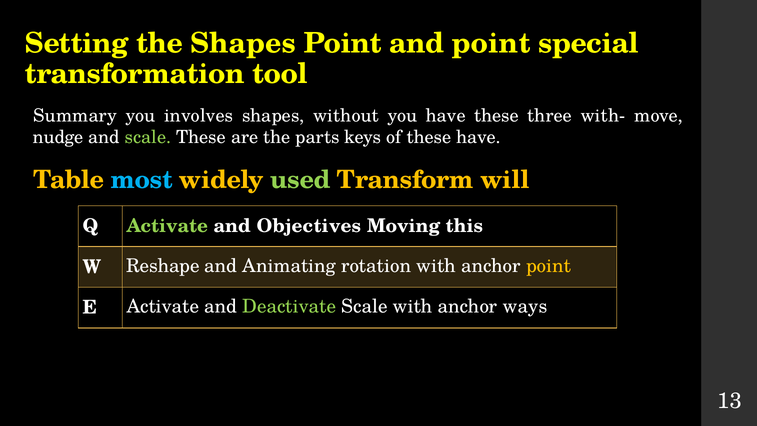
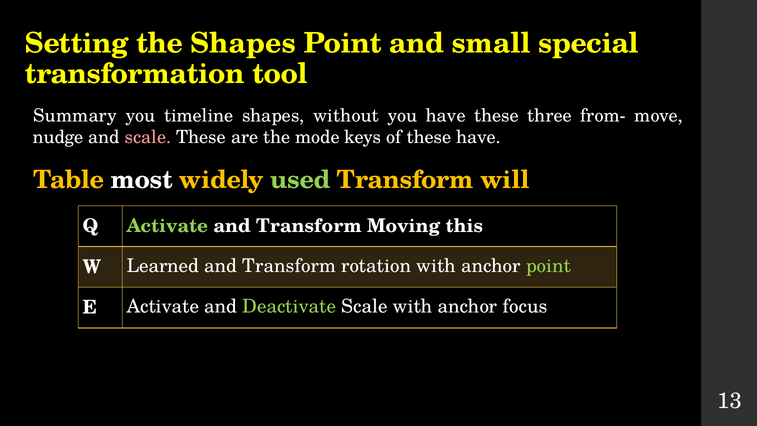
and point: point -> small
involves: involves -> timeline
with-: with- -> from-
scale at (148, 137) colour: light green -> pink
parts: parts -> mode
most colour: light blue -> white
Objectives at (309, 226): Objectives -> Transform
Reshape: Reshape -> Learned
Animating at (289, 266): Animating -> Transform
point at (549, 266) colour: yellow -> light green
ways: ways -> focus
